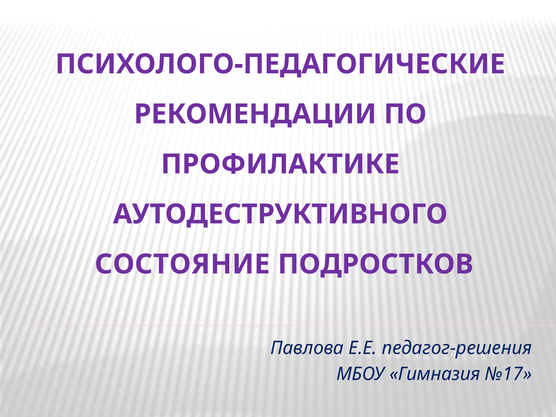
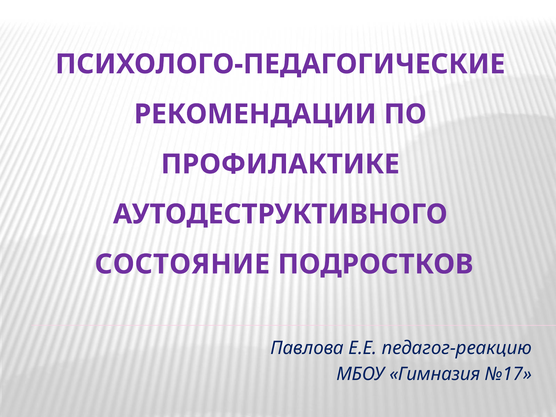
педагог-решения: педагог-решения -> педагог-реакцию
